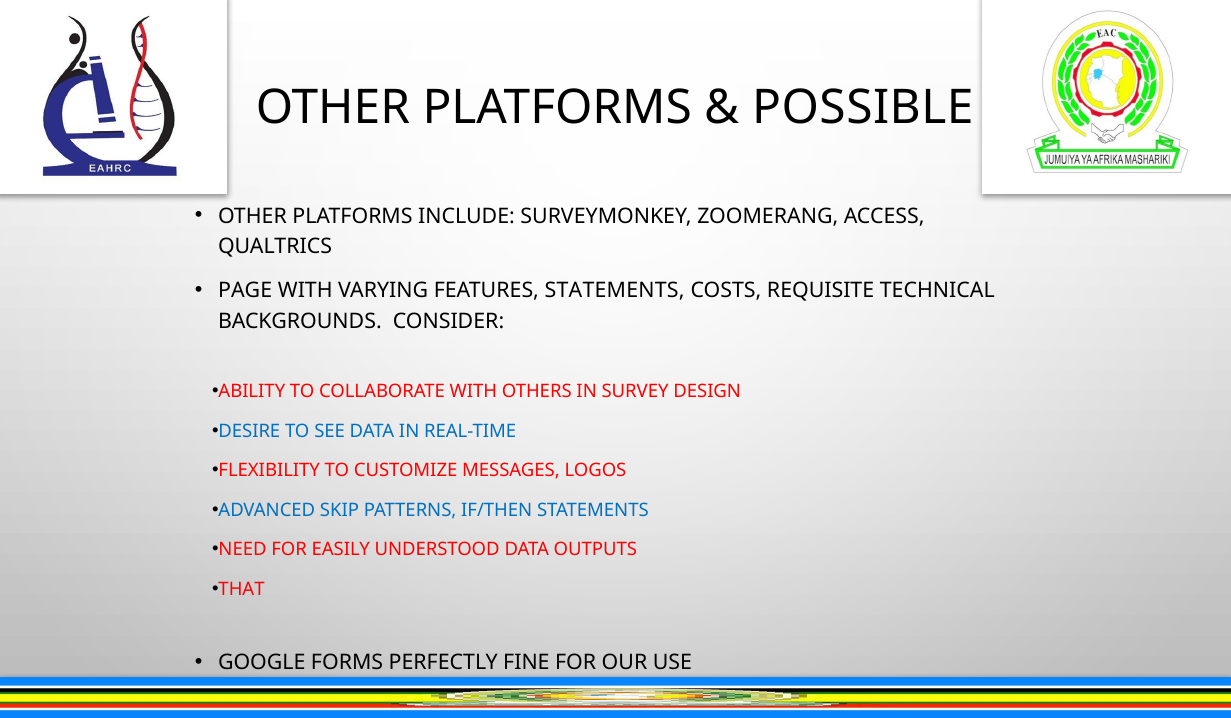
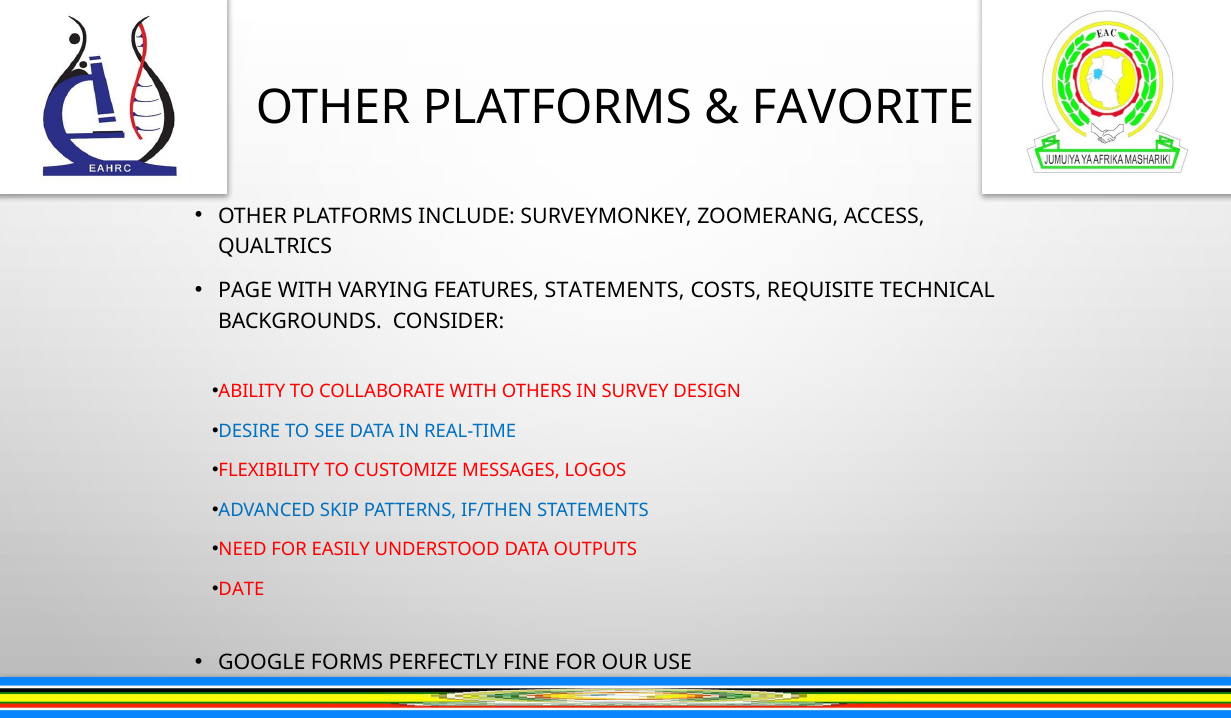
POSSIBLE: POSSIBLE -> FAVORITE
THAT: THAT -> DATE
